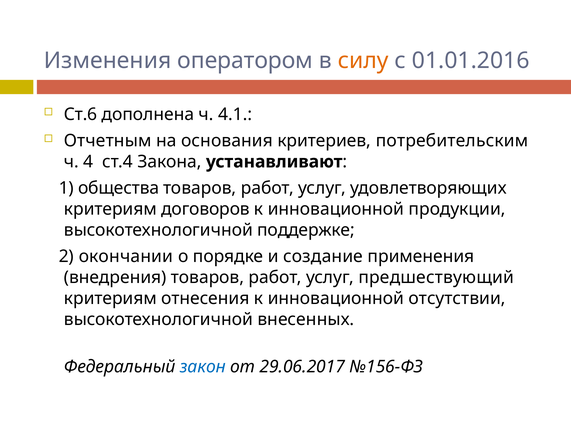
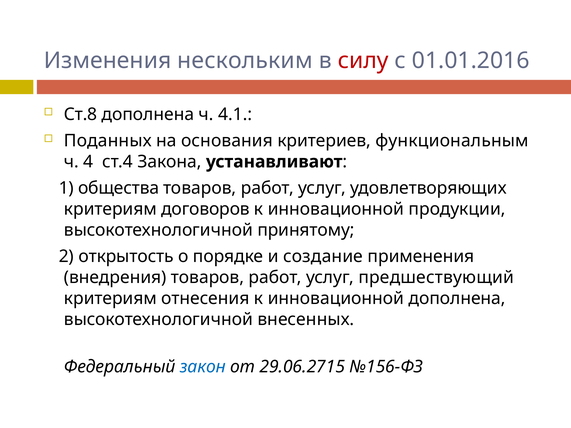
оператором: оператором -> нескольким
силу colour: orange -> red
Ст.6: Ст.6 -> Ст.8
Отчетным: Отчетным -> Поданных
потребительским: потребительским -> функциональным
поддержке: поддержке -> принятому
окончании: окончании -> открытость
инновационной отсутствии: отсутствии -> дополнена
29.06.2017: 29.06.2017 -> 29.06.2715
